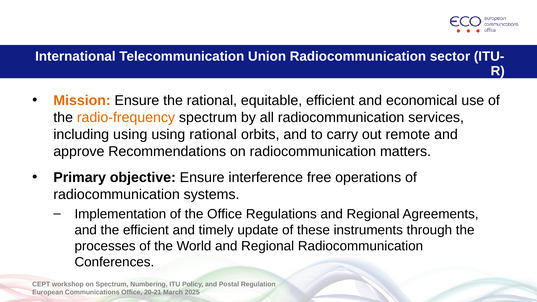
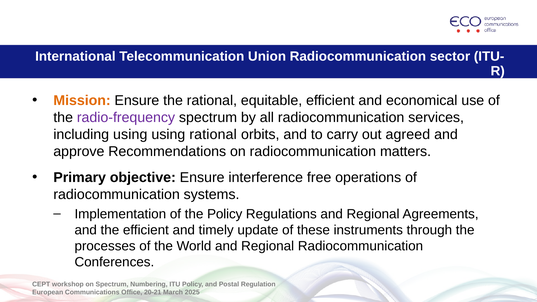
radio-frequency colour: orange -> purple
remote: remote -> agreed
the Office: Office -> Policy
